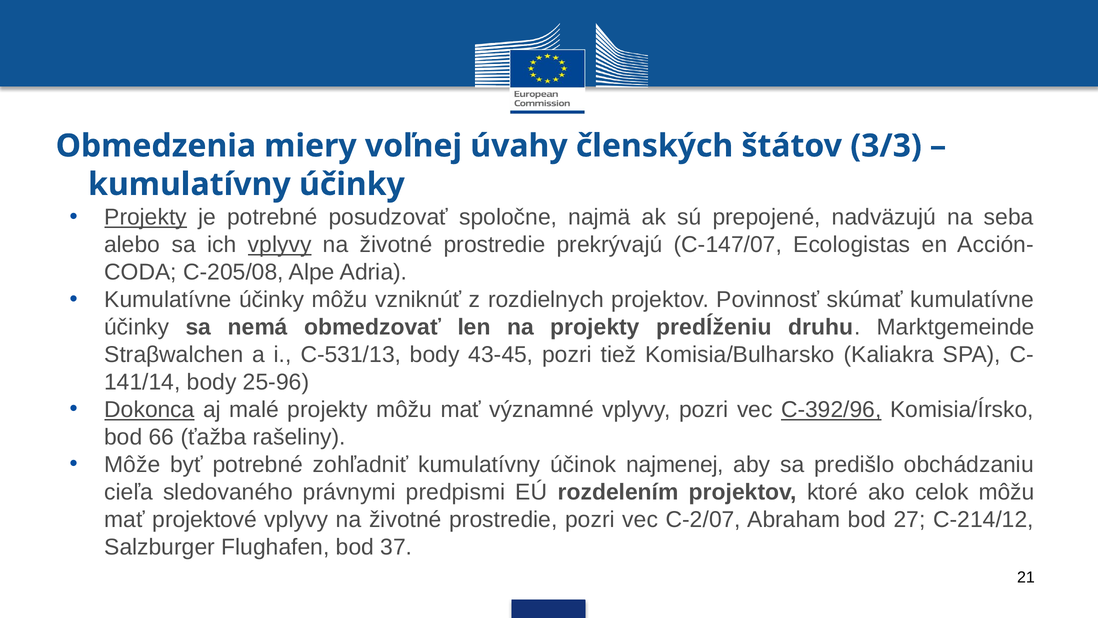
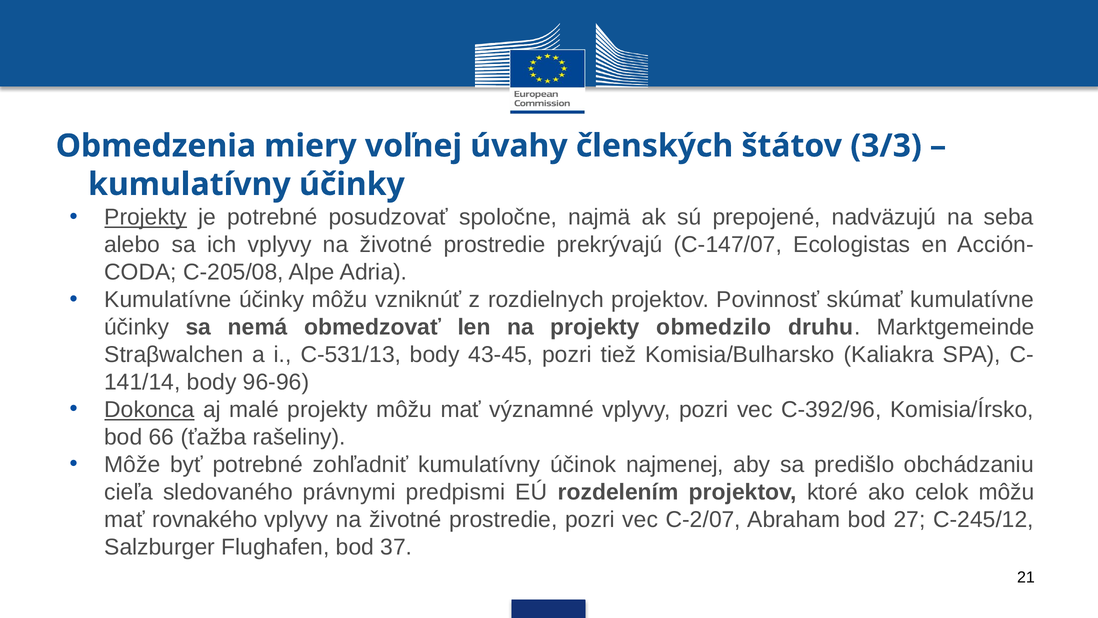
vplyvy at (280, 245) underline: present -> none
predĺženiu: predĺženiu -> obmedzilo
25-96: 25-96 -> 96-96
C-392/96 underline: present -> none
projektové: projektové -> rovnakého
C-214/12: C-214/12 -> C-245/12
